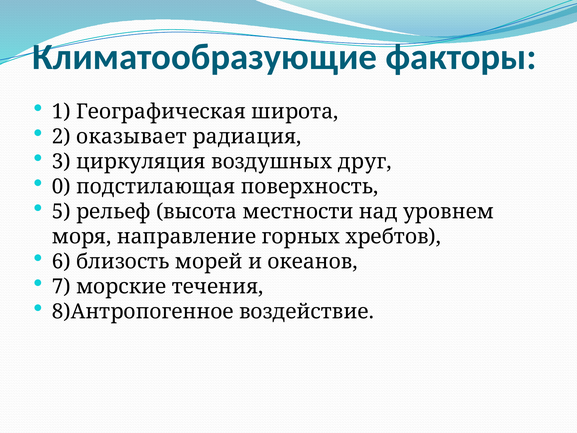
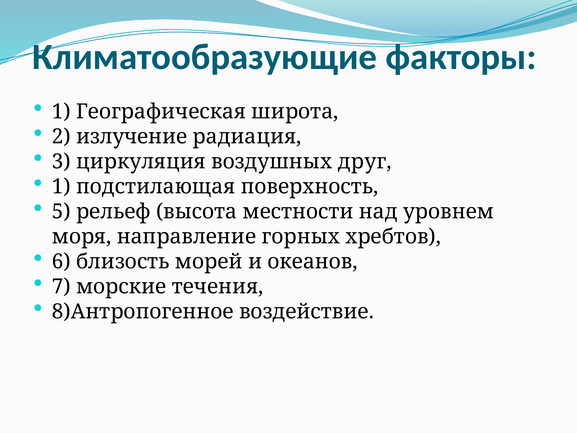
оказывает: оказывает -> излучение
0 at (61, 186): 0 -> 1
